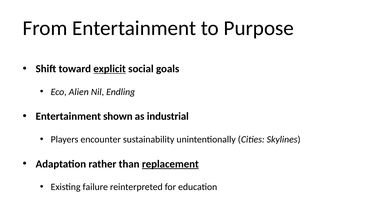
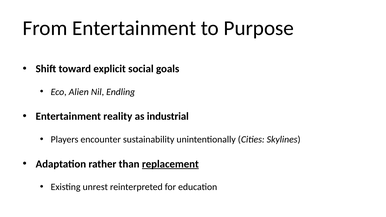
explicit underline: present -> none
shown: shown -> reality
failure: failure -> unrest
